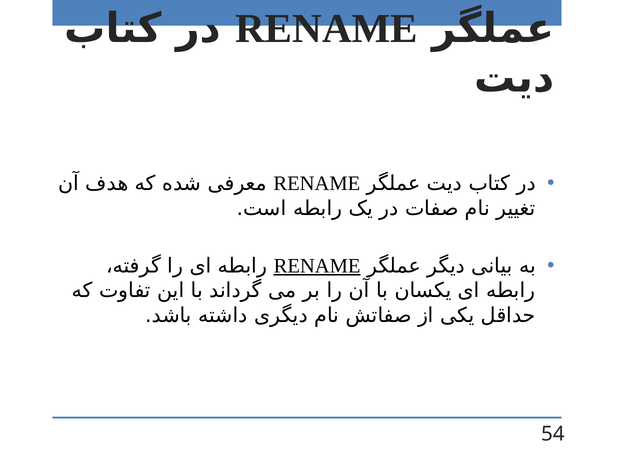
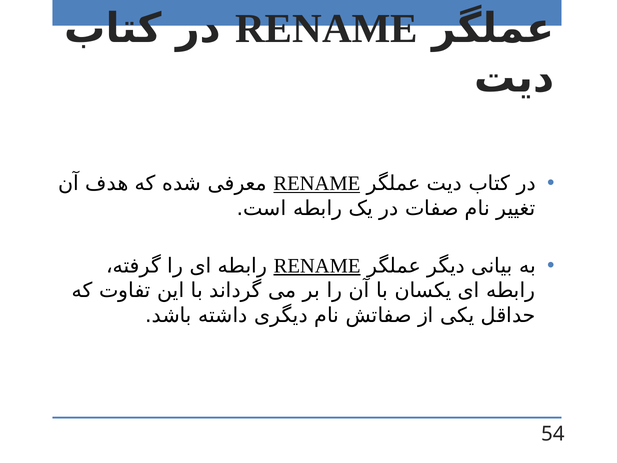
RENAME at (317, 183) underline: none -> present
